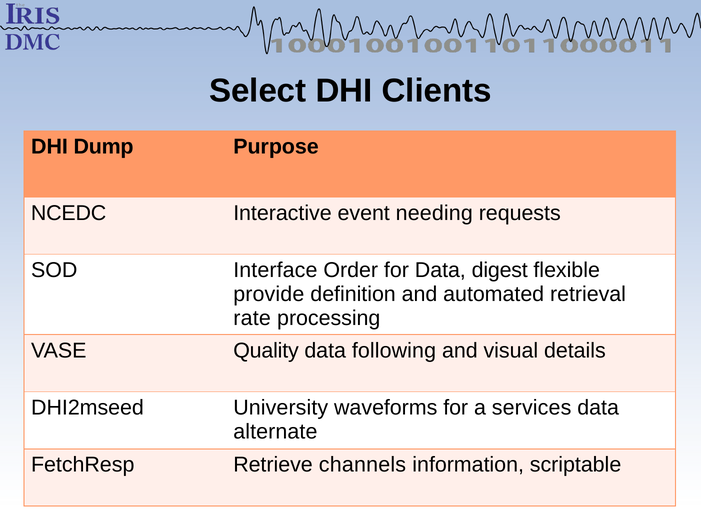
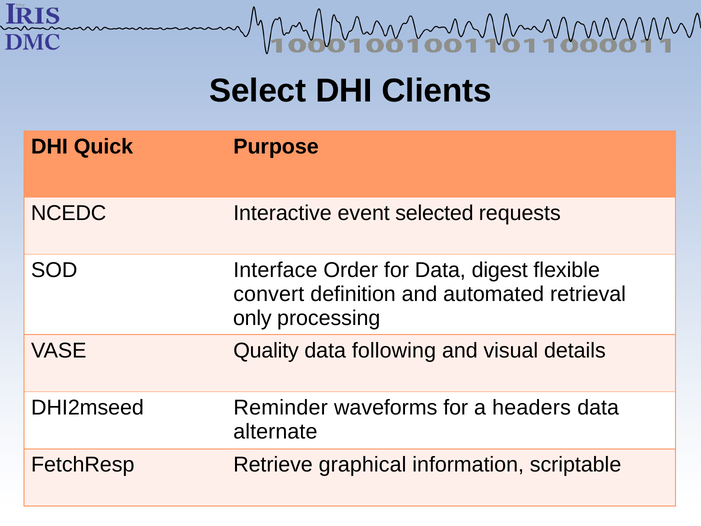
Dump: Dump -> Quick
needing: needing -> selected
provide: provide -> convert
rate: rate -> only
University: University -> Reminder
services: services -> headers
channels: channels -> graphical
